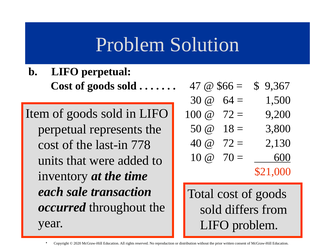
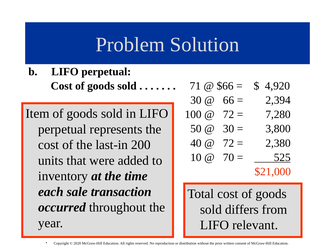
47: 47 -> 71
9,367: 9,367 -> 4,920
64: 64 -> 66
1,500: 1,500 -> 2,394
9,200: 9,200 -> 7,280
18 at (229, 129): 18 -> 30
2,130: 2,130 -> 2,380
778: 778 -> 200
600: 600 -> 525
LIFO problem: problem -> relevant
